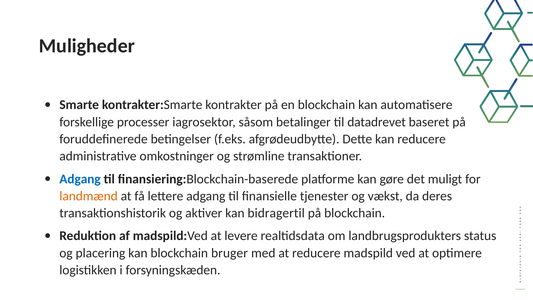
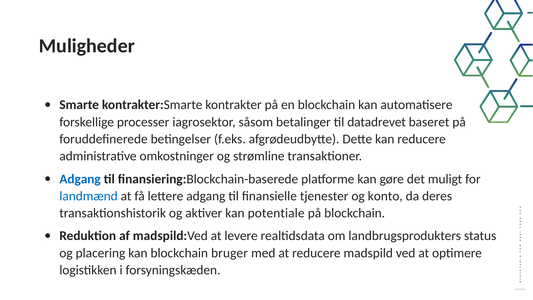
landmænd colour: orange -> blue
vækst: vækst -> konto
bidragertil: bidragertil -> potentiale
